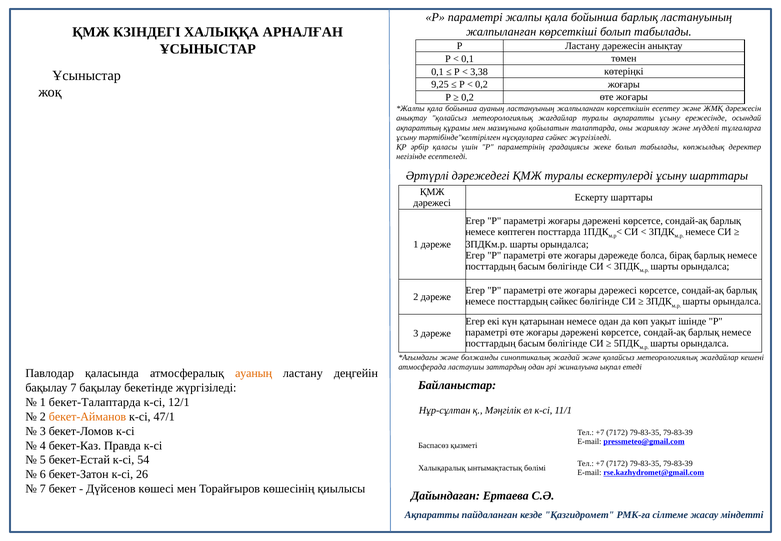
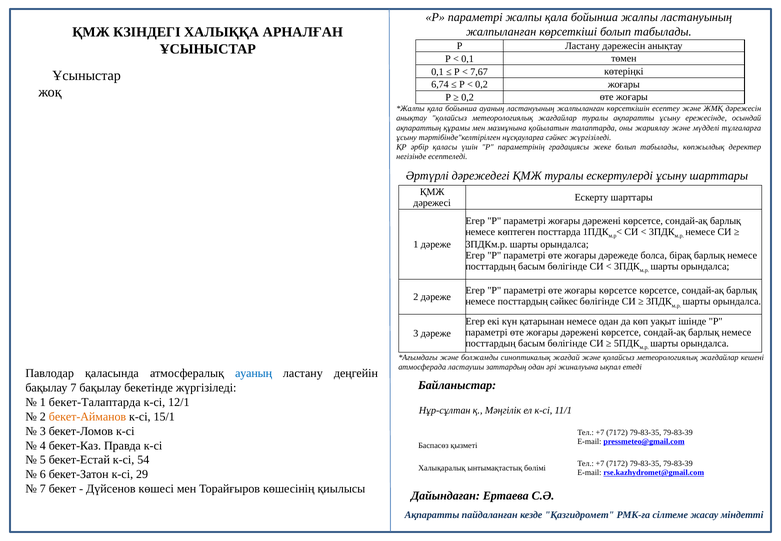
бойынша барлық: барлық -> жалпы
3,38: 3,38 -> 7,67
9,25: 9,25 -> 6,74
жоғары дәрежесі: дәрежесі -> көрсетсе
ауаның at (254, 373) colour: orange -> blue
47/1: 47/1 -> 15/1
26: 26 -> 29
